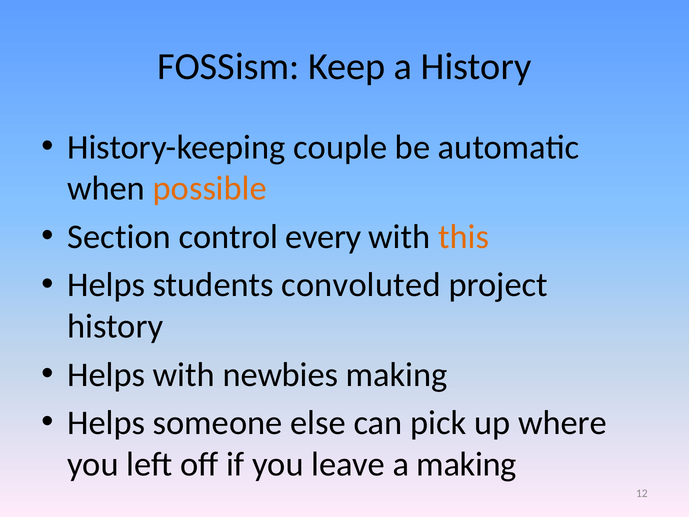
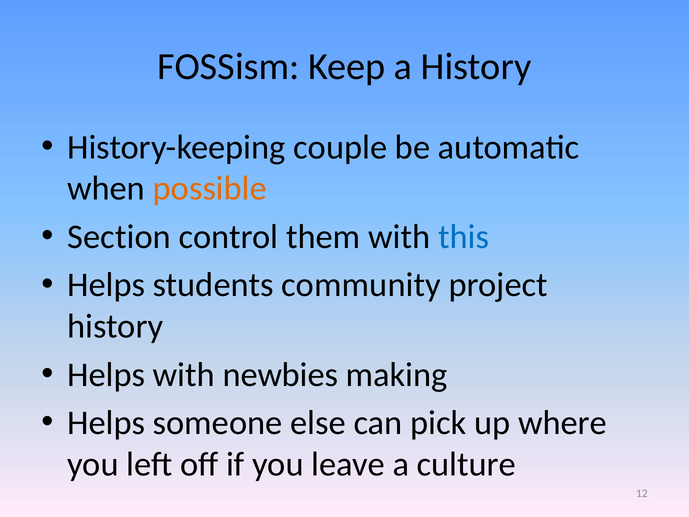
every: every -> them
this colour: orange -> blue
convoluted: convoluted -> community
a making: making -> culture
